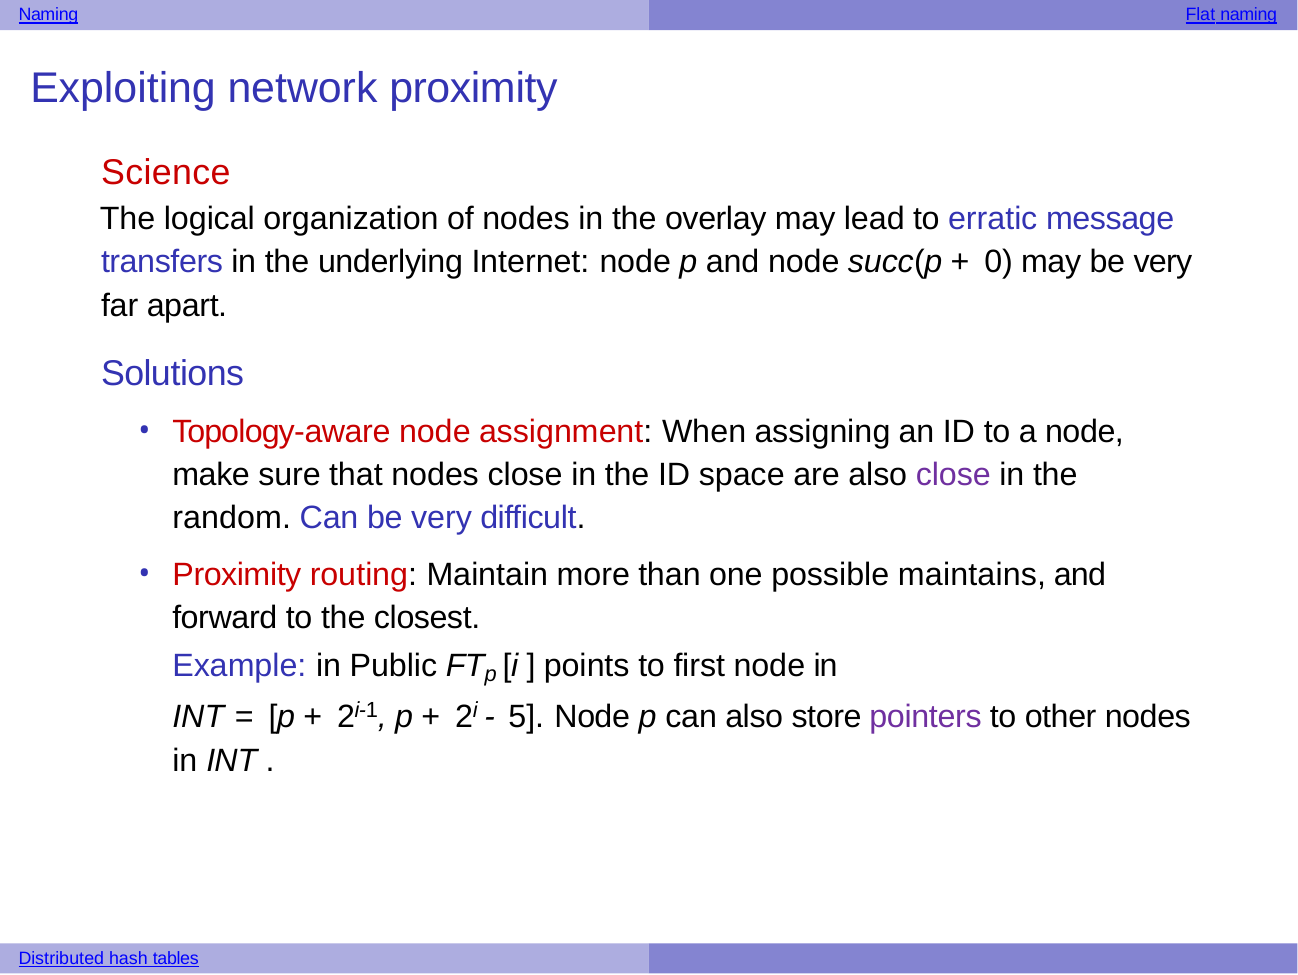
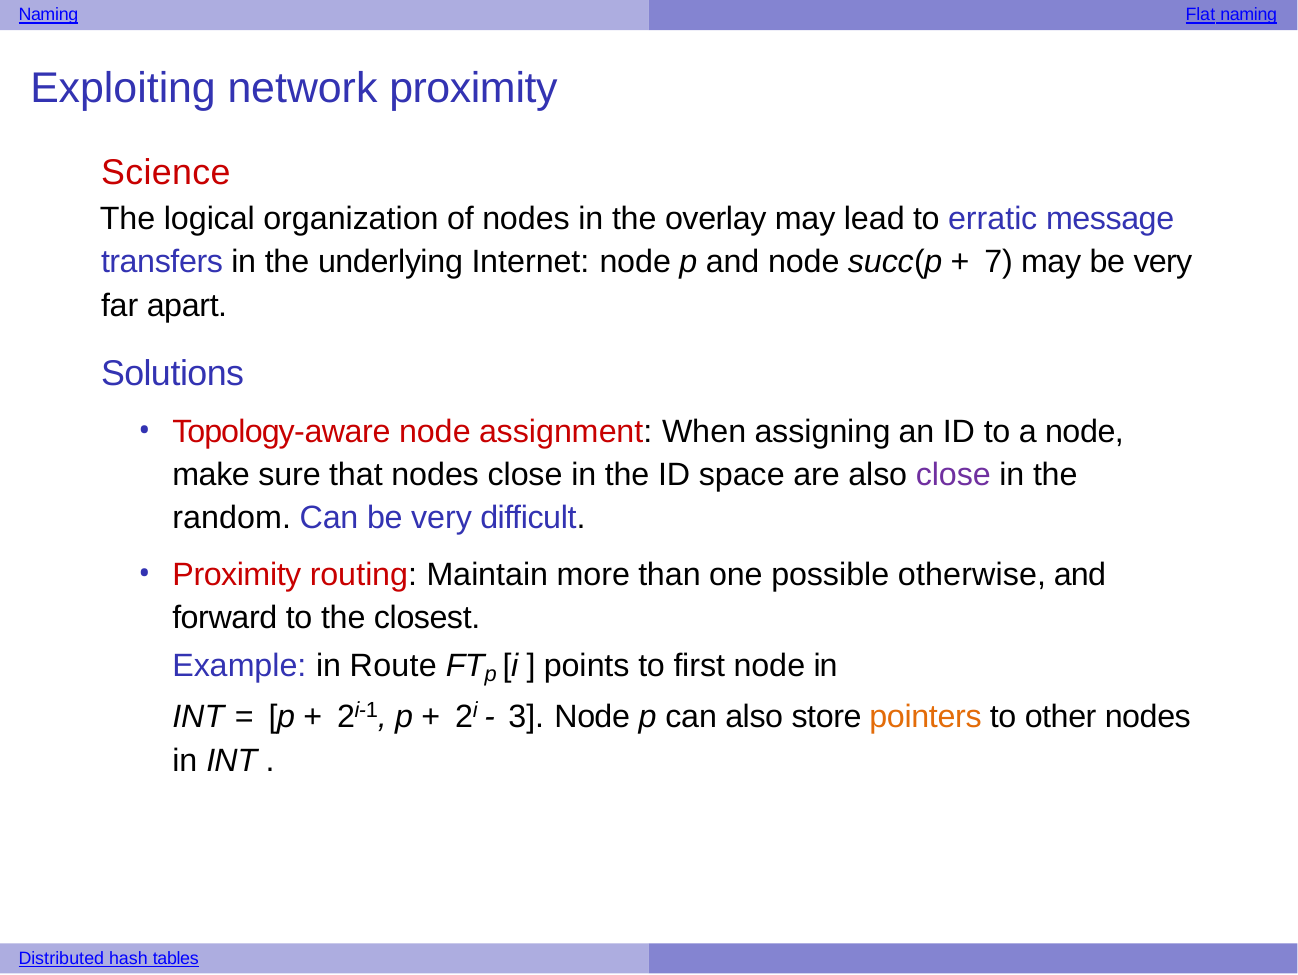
0: 0 -> 7
maintains: maintains -> otherwise
Public: Public -> Route
5: 5 -> 3
pointers colour: purple -> orange
